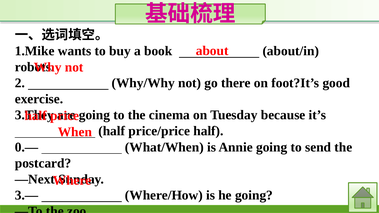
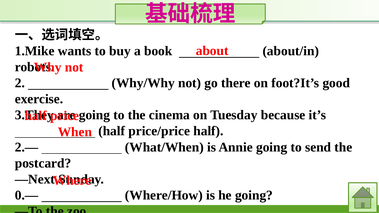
0.—: 0.— -> 2.—
3.—: 3.— -> 0.—
